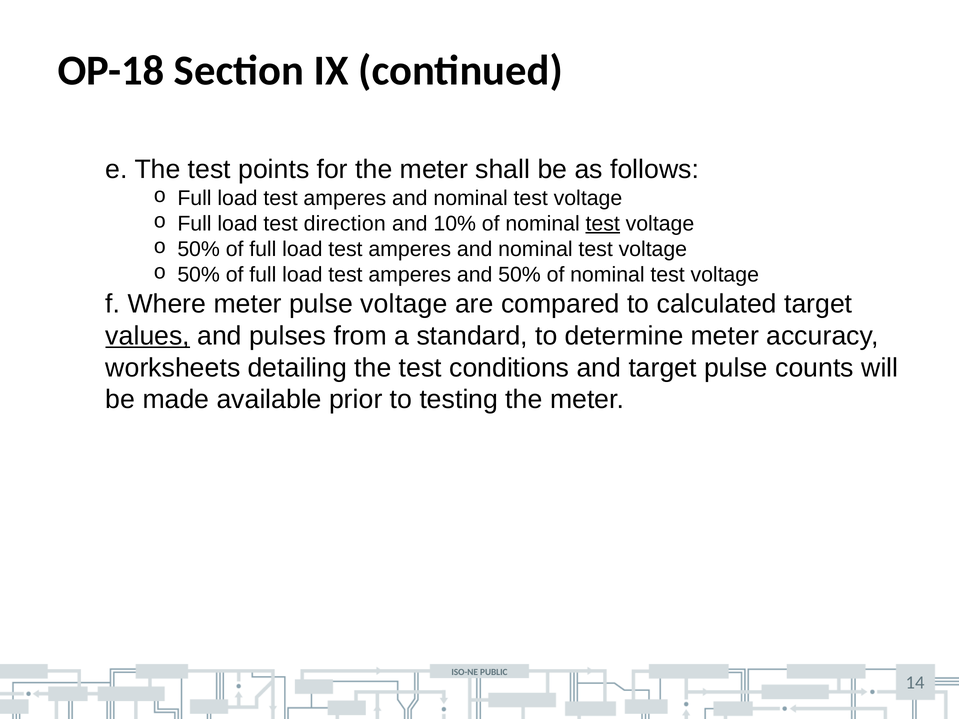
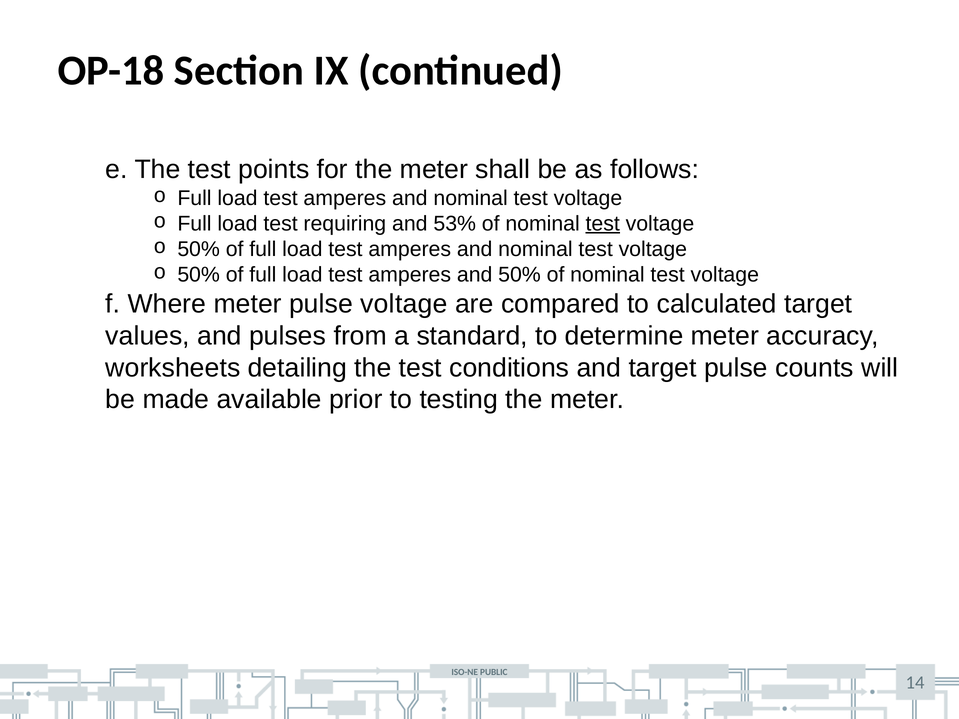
direction: direction -> requiring
10%: 10% -> 53%
values underline: present -> none
